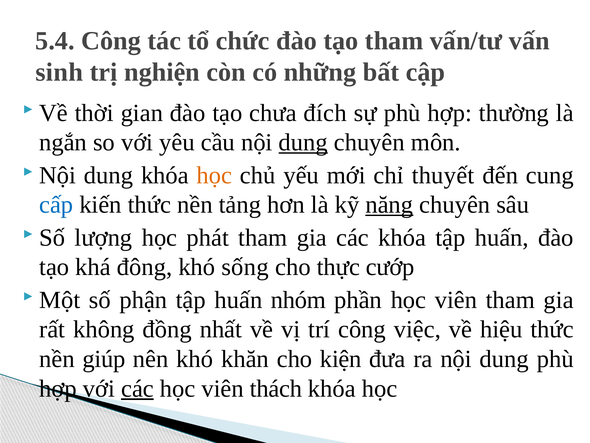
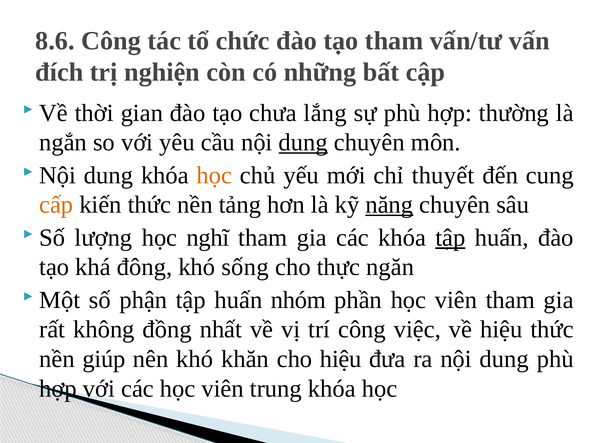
5.4: 5.4 -> 8.6
sinh: sinh -> đích
đích: đích -> lắng
cấp colour: blue -> orange
phát: phát -> nghĩ
tập at (450, 237) underline: none -> present
cướp: cướp -> ngăn
cho kiện: kiện -> hiệu
các at (137, 388) underline: present -> none
thách: thách -> trung
